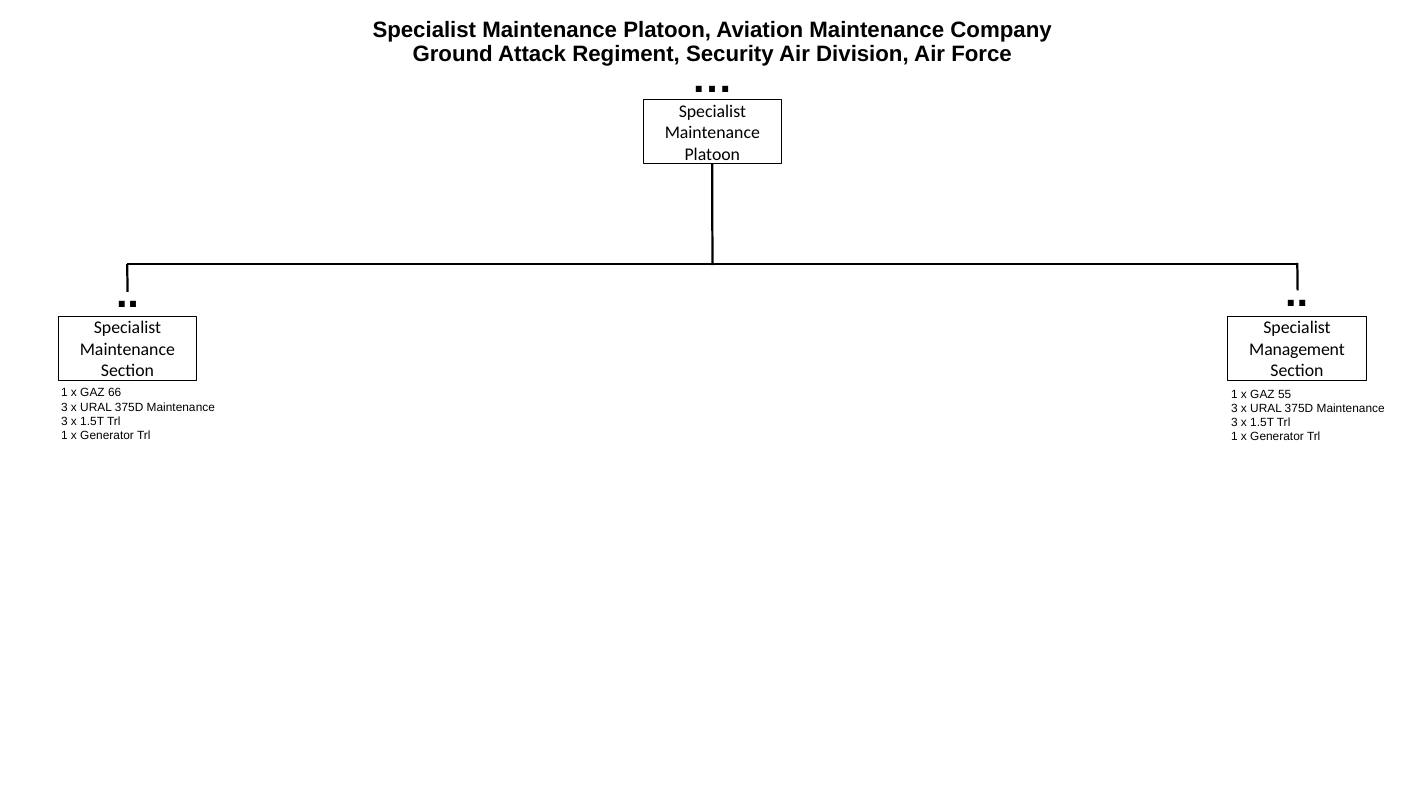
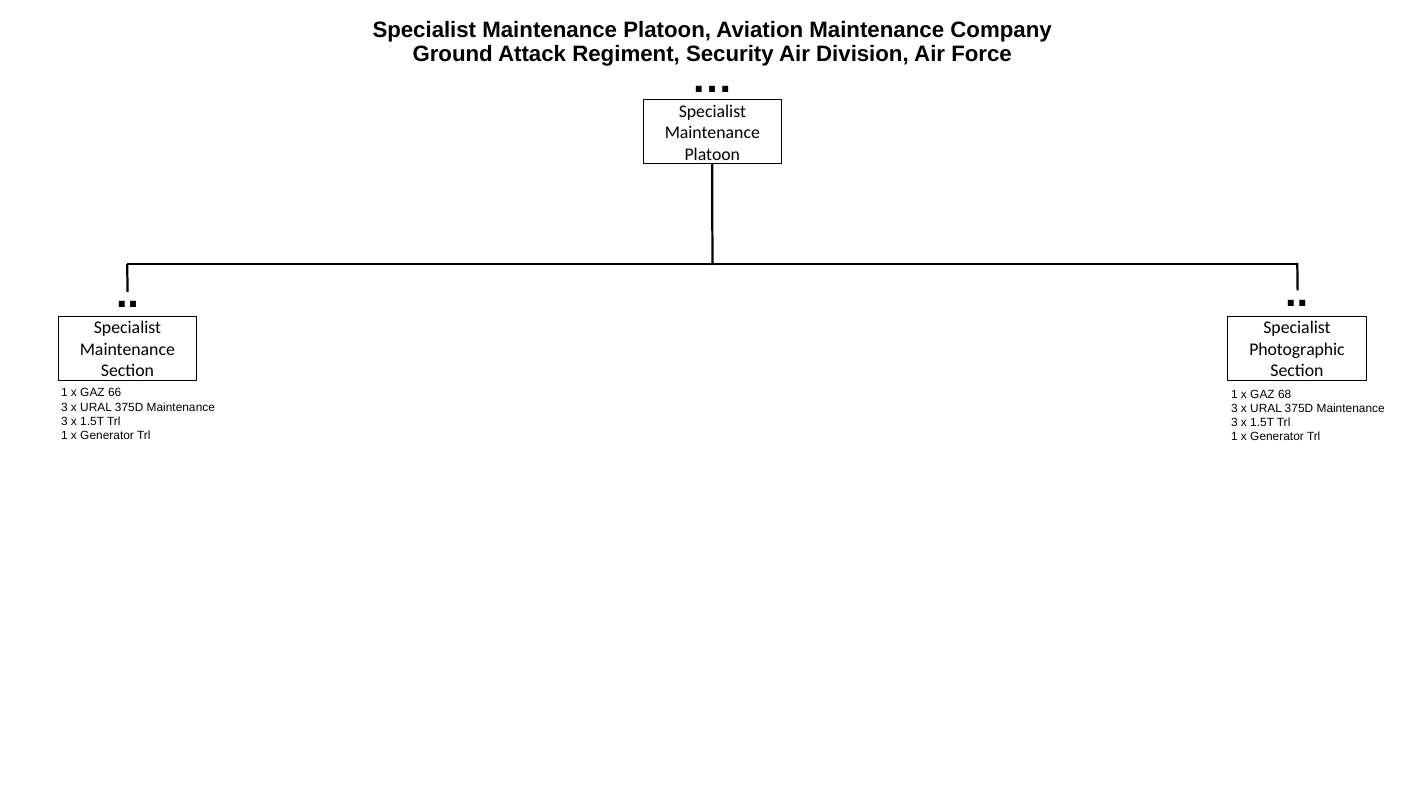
Management: Management -> Photographic
55: 55 -> 68
